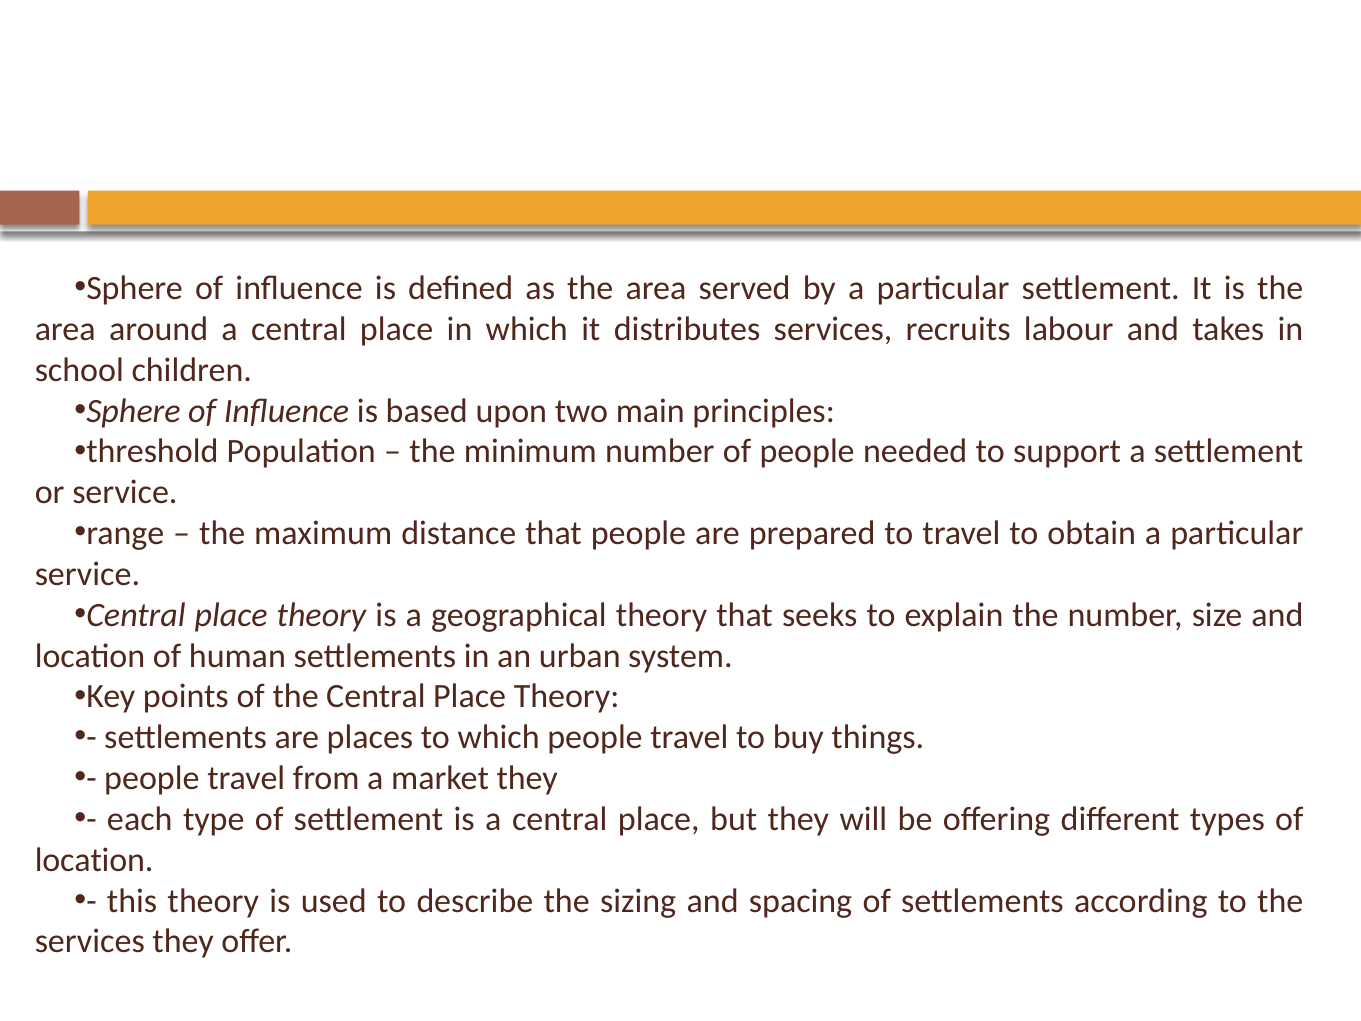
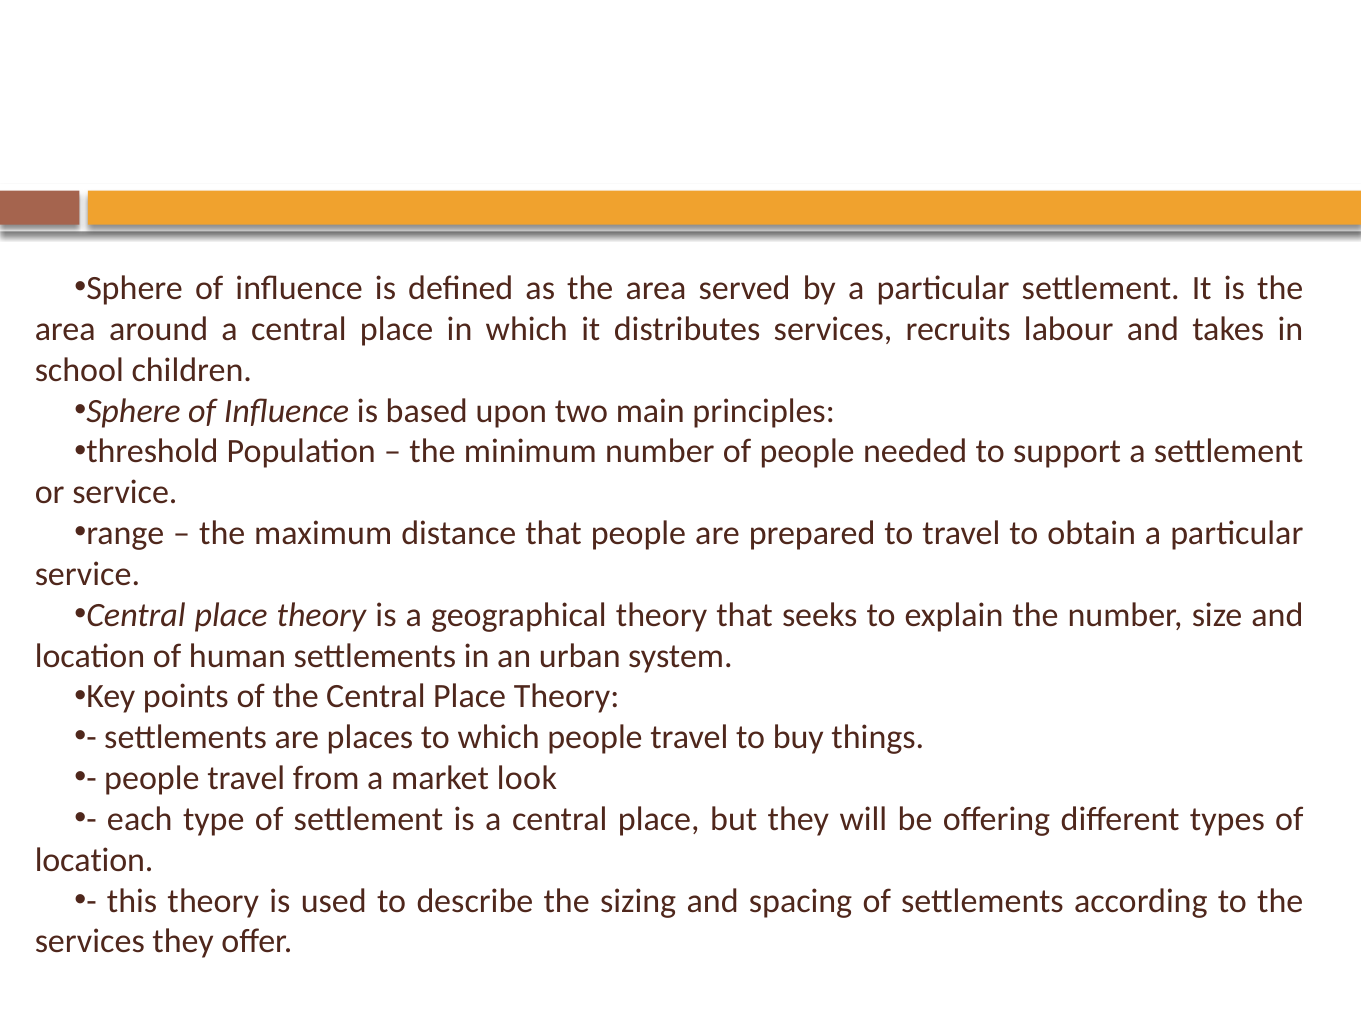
market they: they -> look
